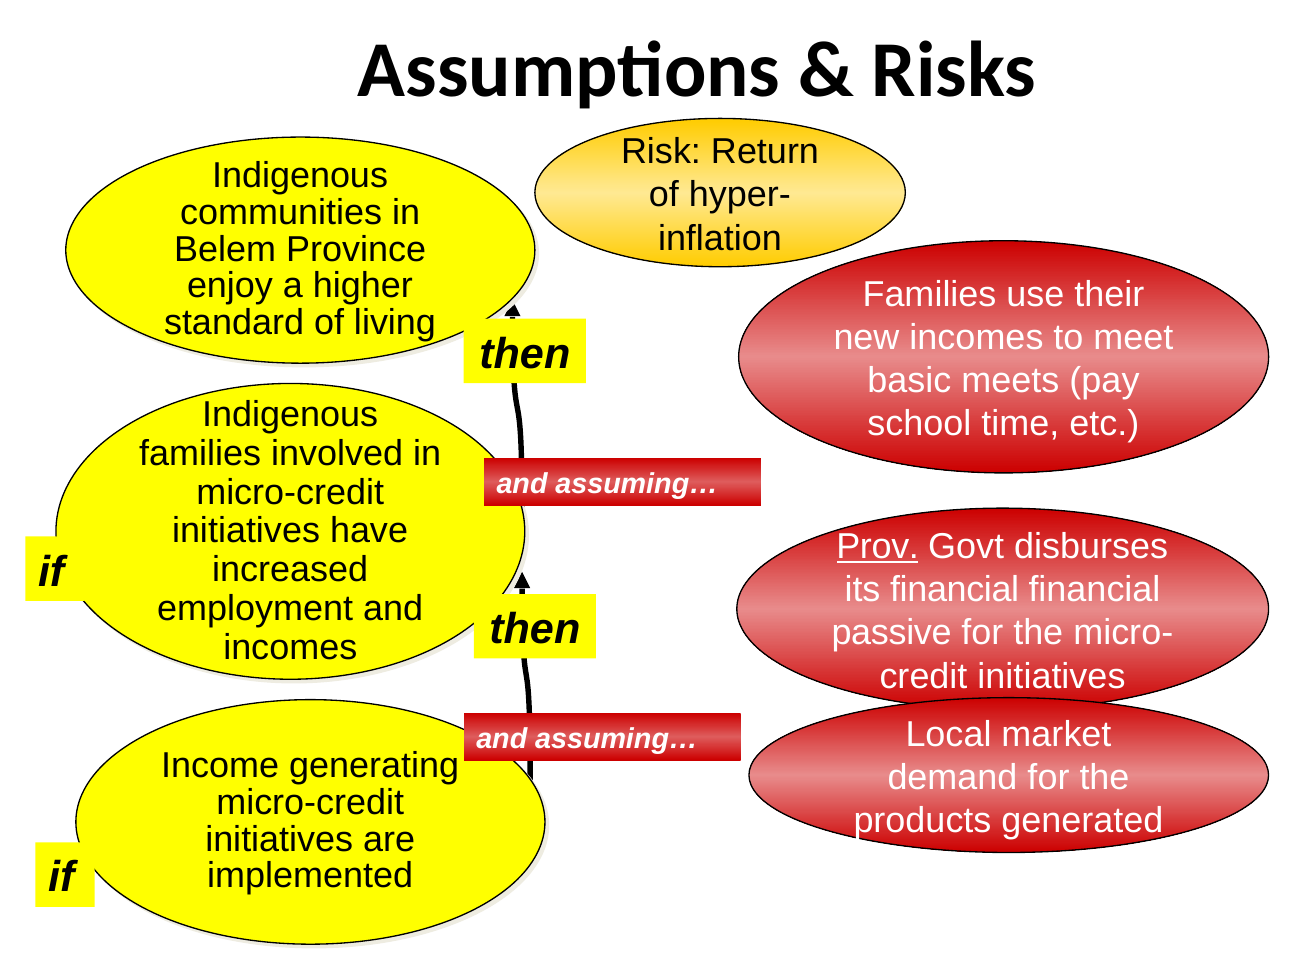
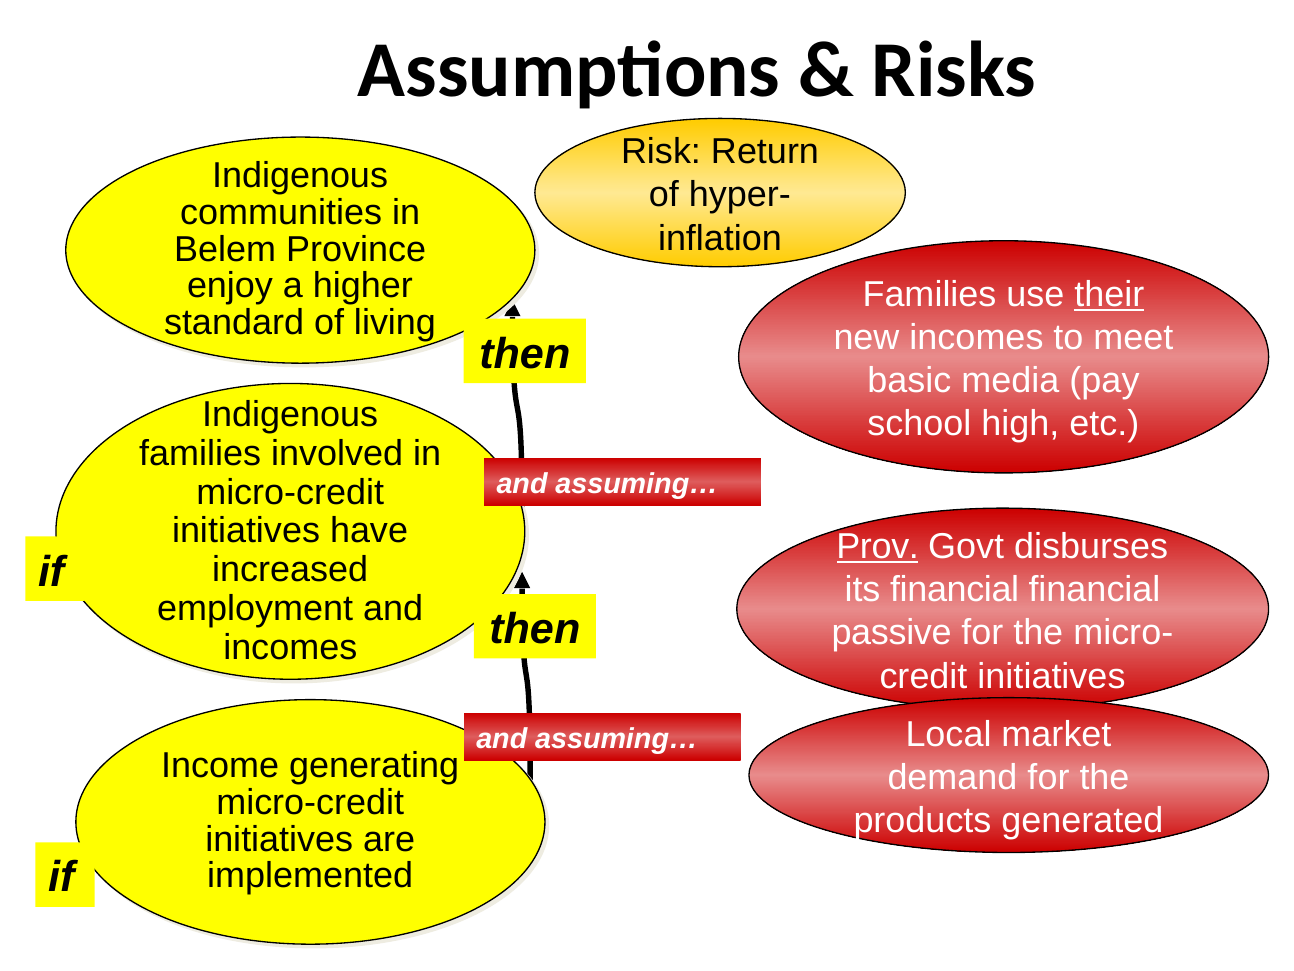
their underline: none -> present
meets: meets -> media
time: time -> high
